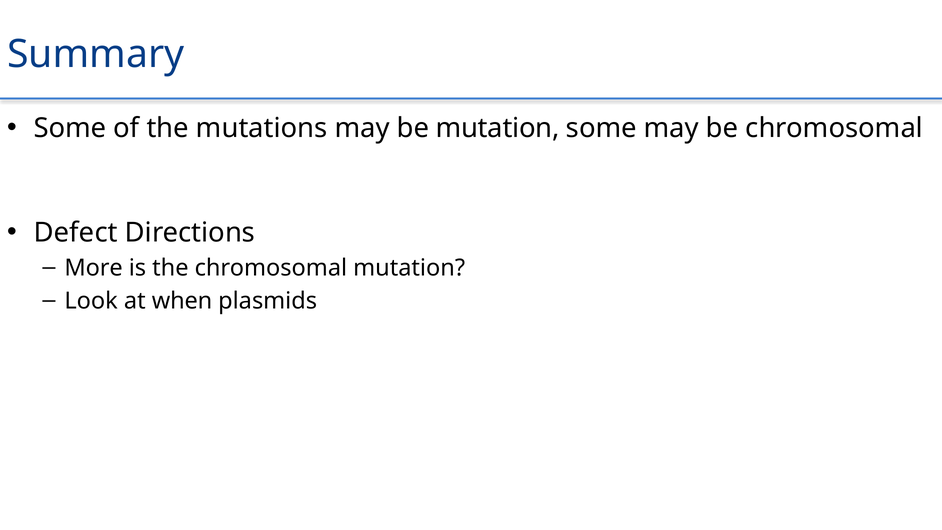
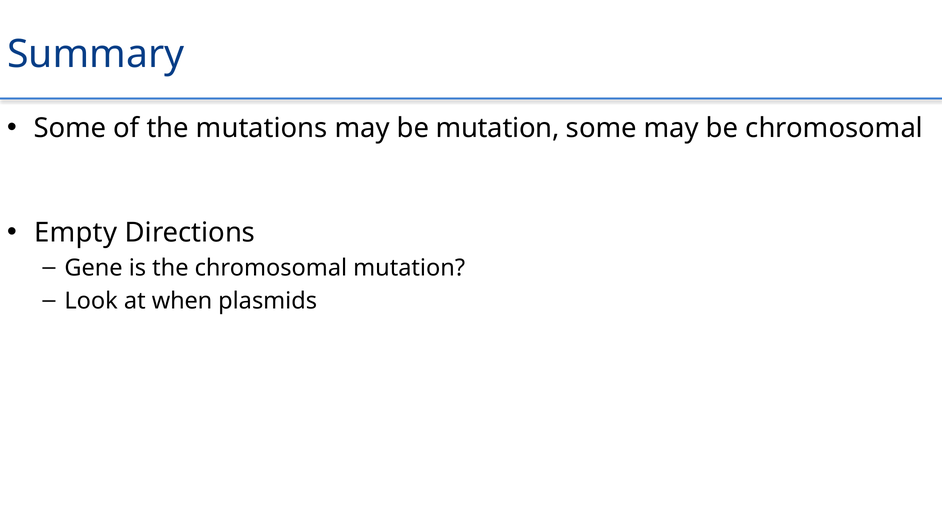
Defect: Defect -> Empty
More: More -> Gene
